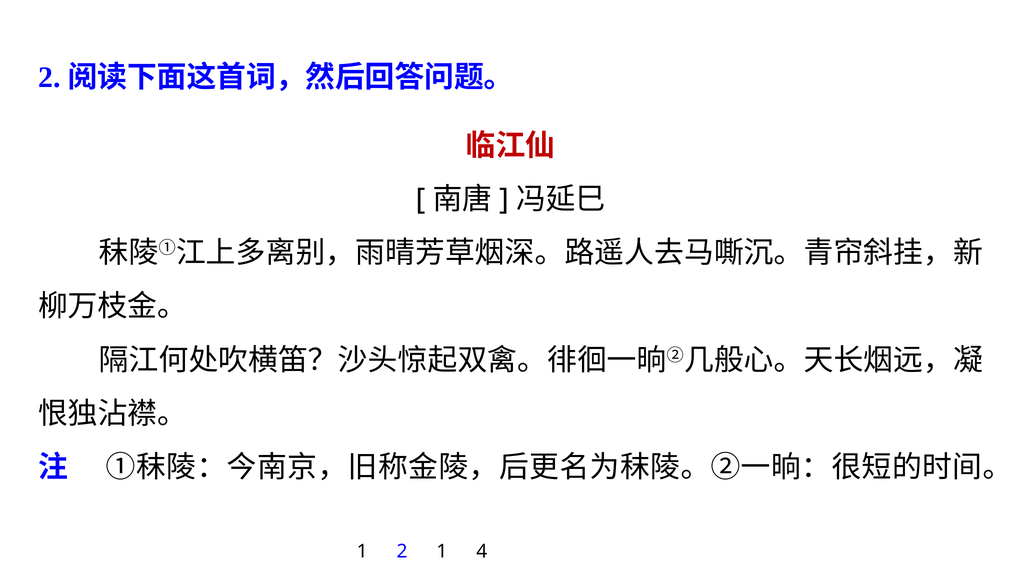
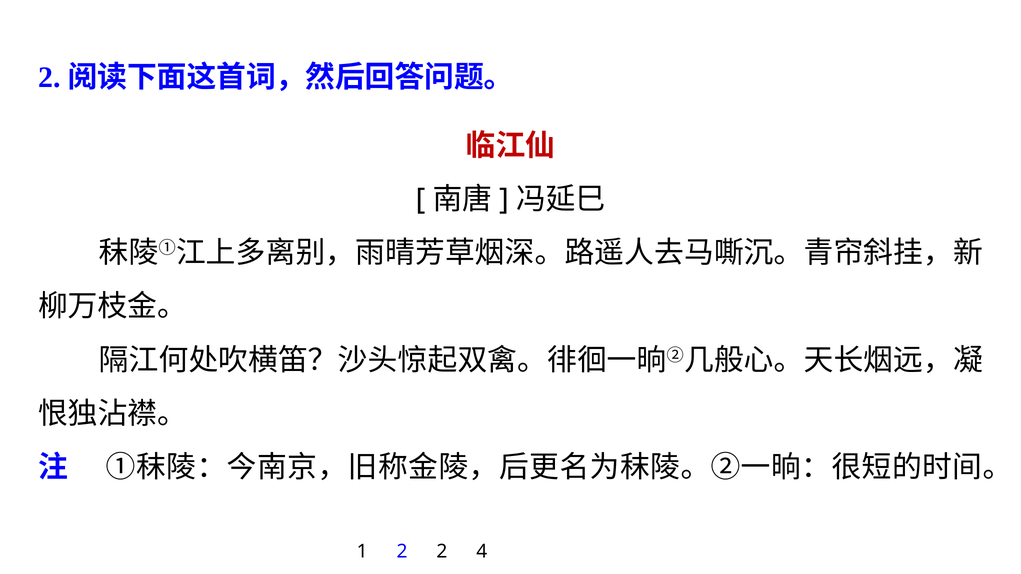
2 1: 1 -> 2
